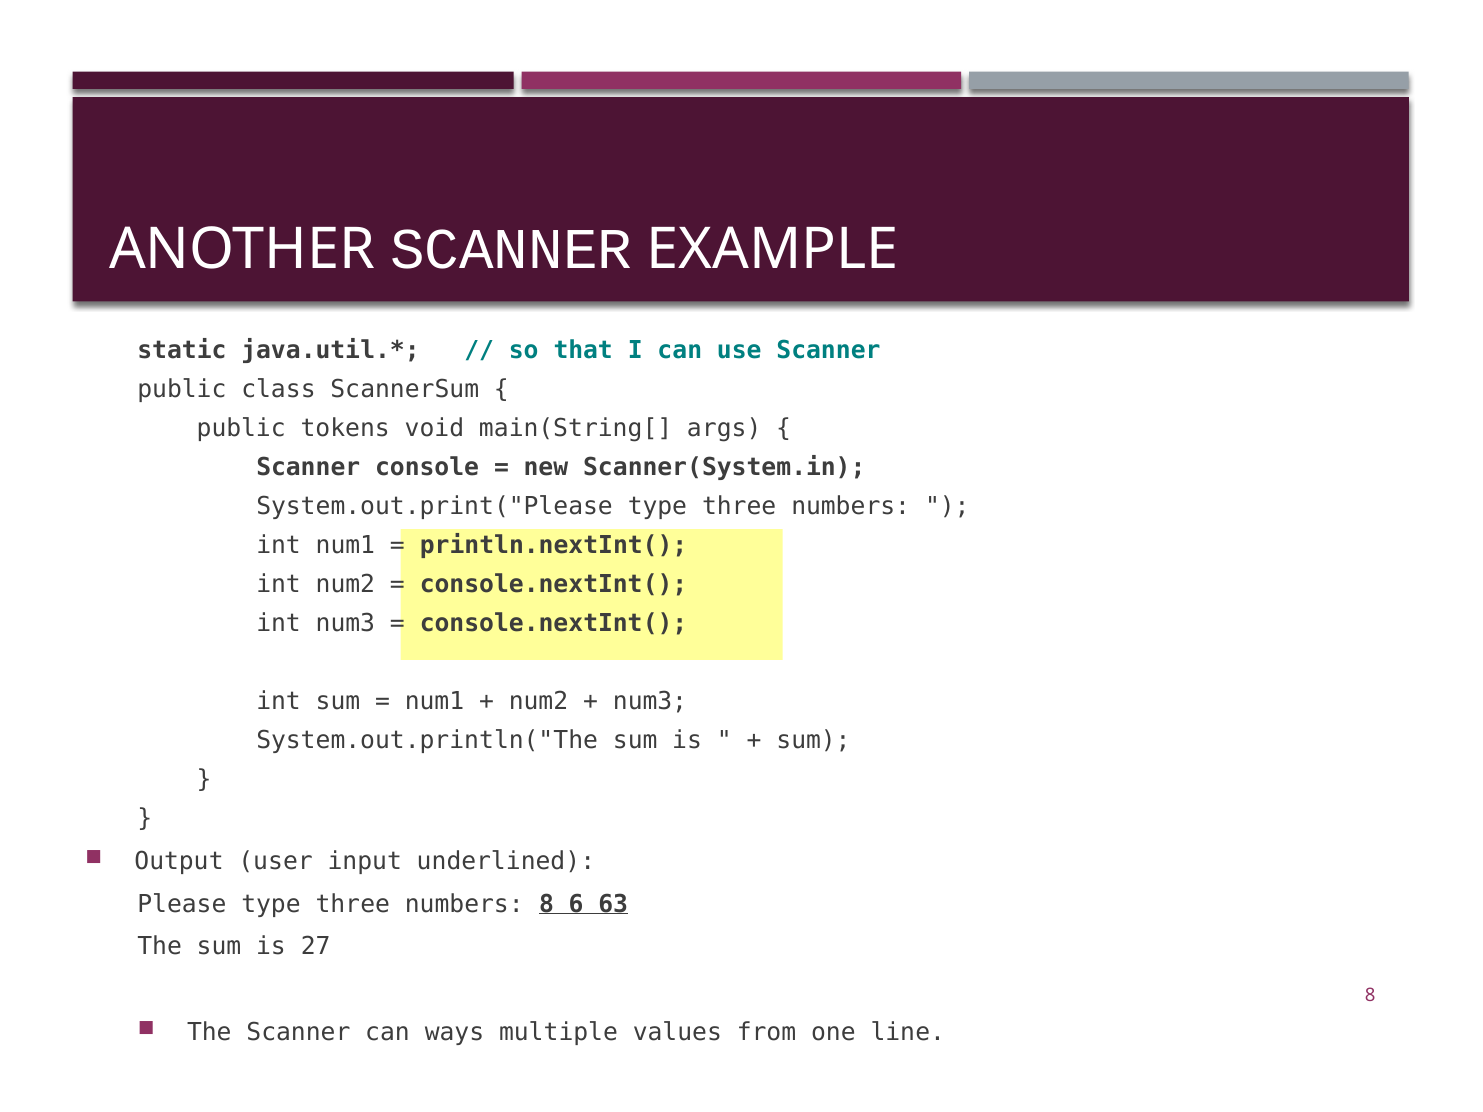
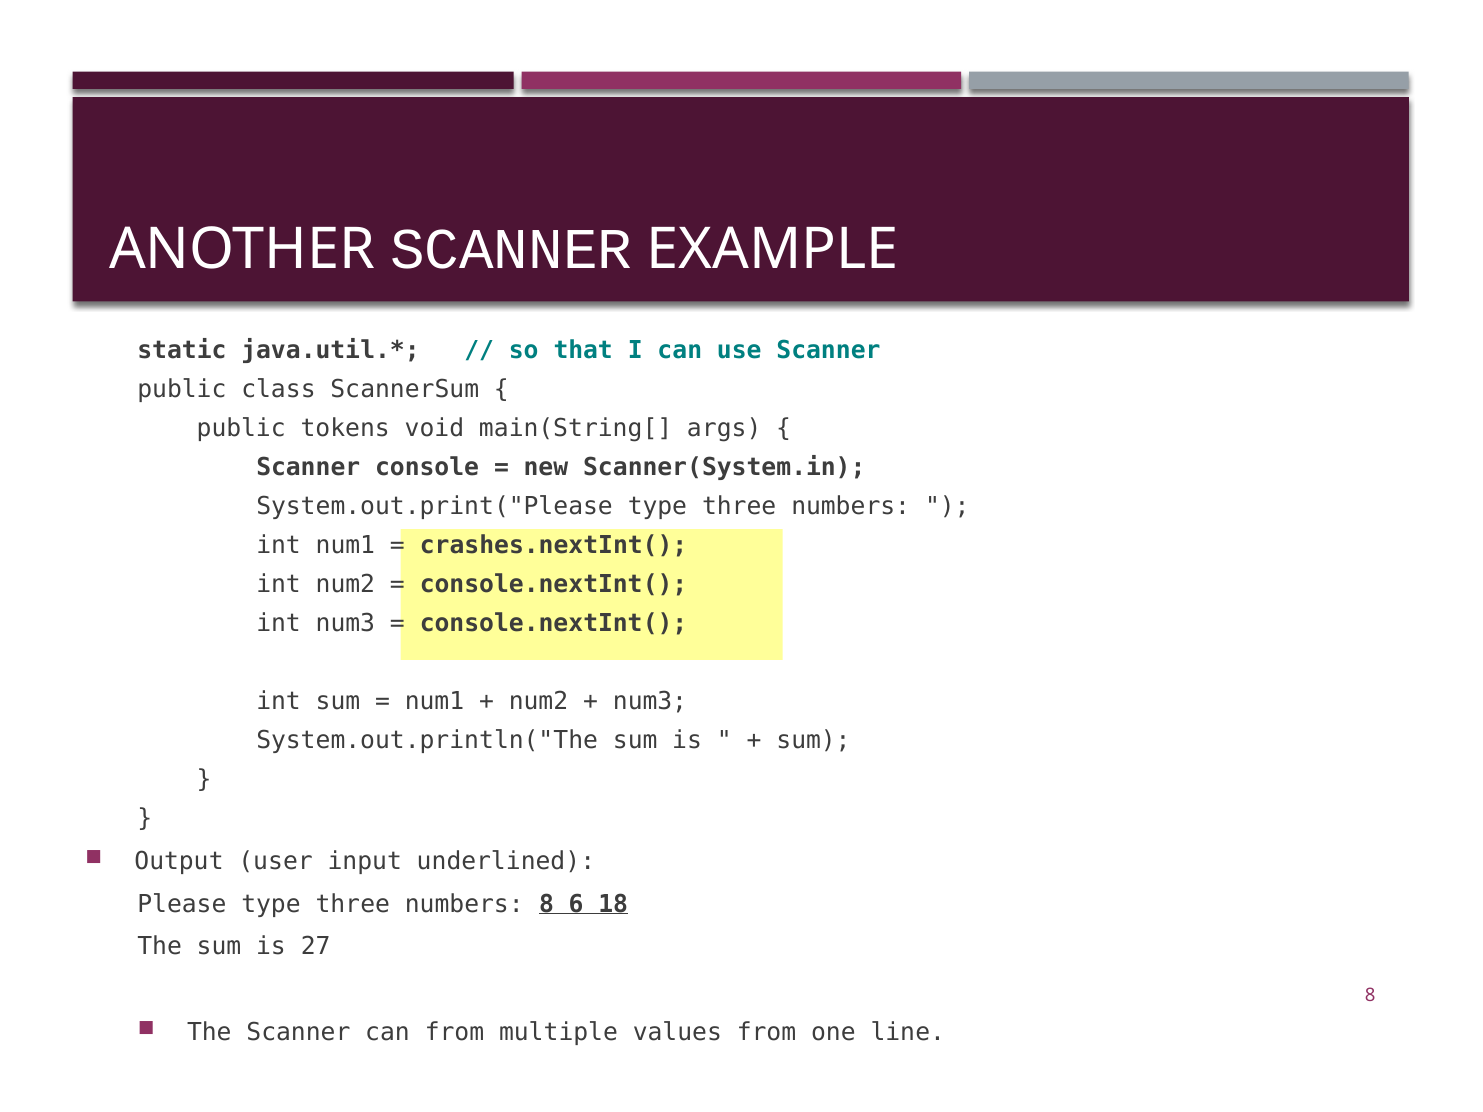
println.nextInt(: println.nextInt( -> crashes.nextInt(
63: 63 -> 18
can ways: ways -> from
